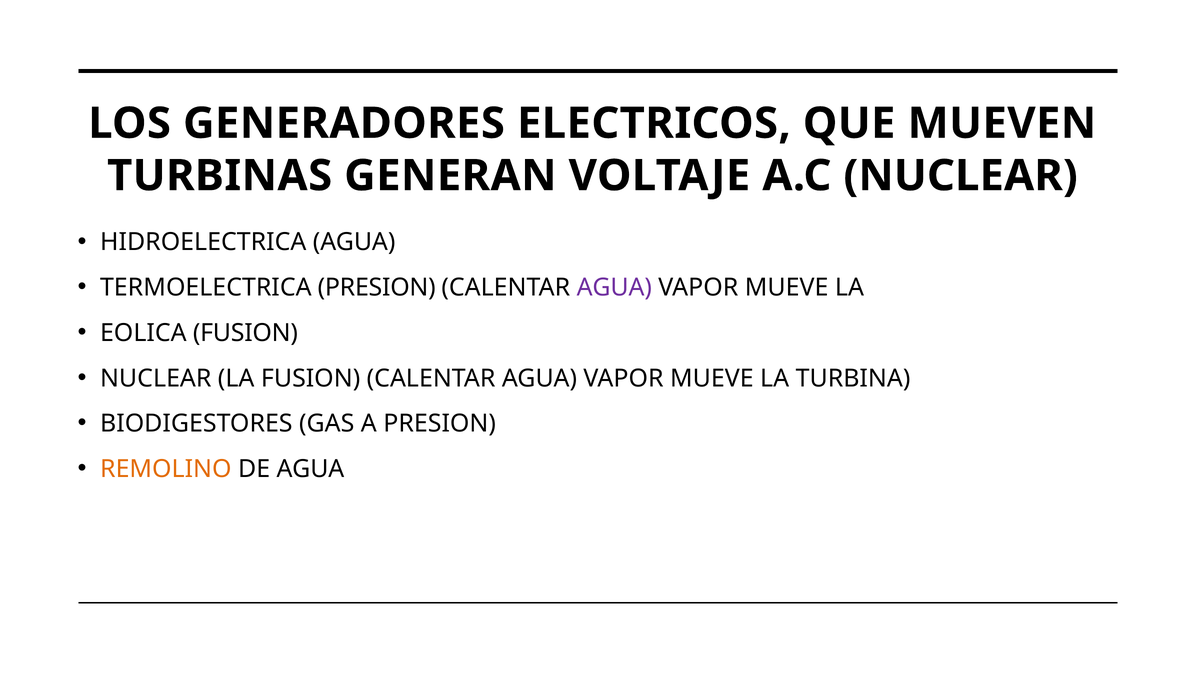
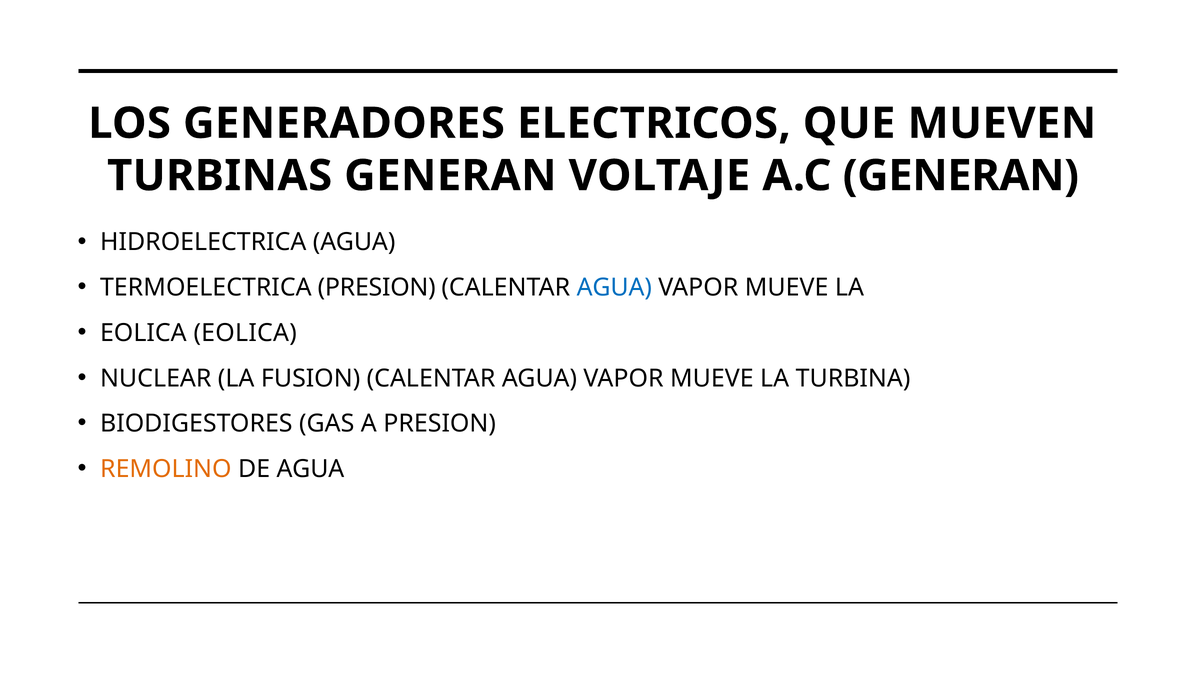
A.C NUCLEAR: NUCLEAR -> GENERAN
AGUA at (614, 287) colour: purple -> blue
EOLICA FUSION: FUSION -> EOLICA
